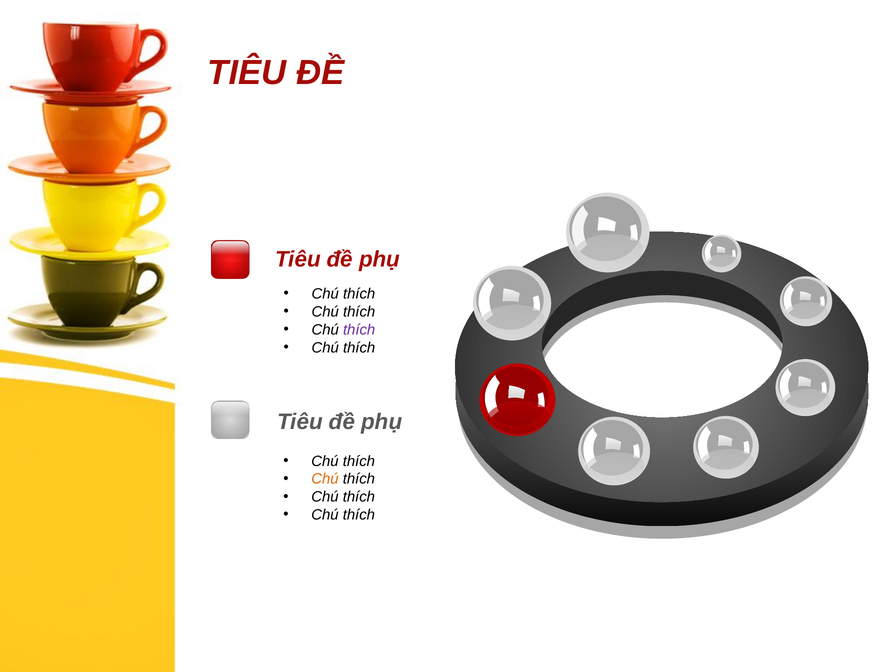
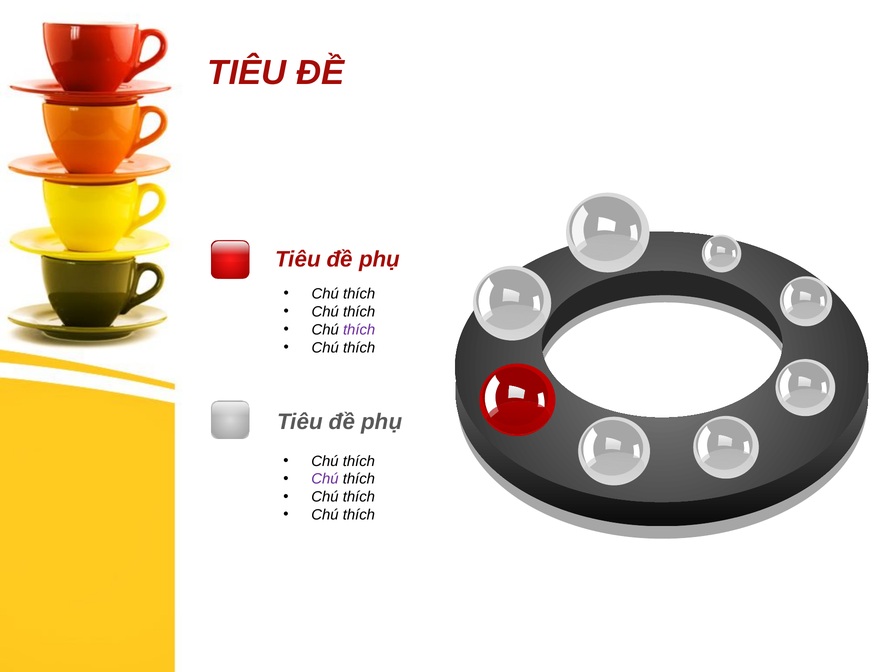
Chú at (325, 478) colour: orange -> purple
